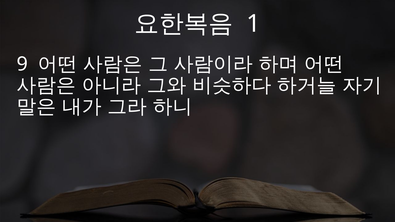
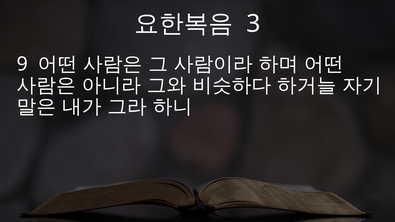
1: 1 -> 3
